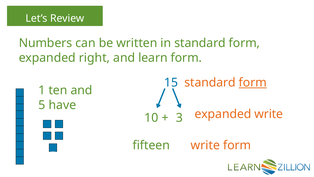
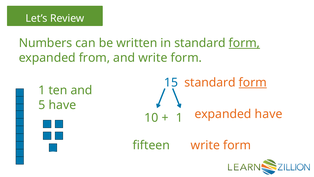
form at (244, 43) underline: none -> present
right: right -> from
and learn: learn -> write
expanded write: write -> have
3 at (179, 118): 3 -> 1
